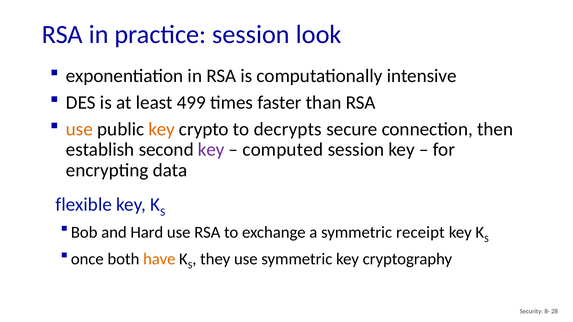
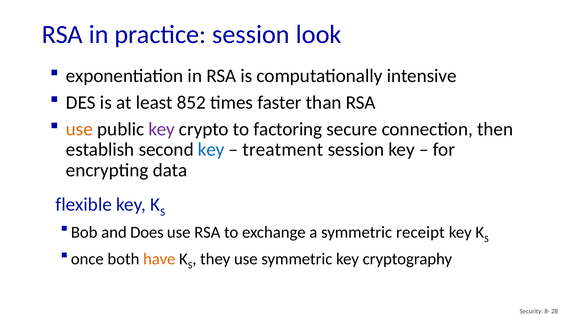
499: 499 -> 852
key at (162, 129) colour: orange -> purple
decrypts: decrypts -> factoring
key at (211, 150) colour: purple -> blue
computed: computed -> treatment
Hard: Hard -> Does
